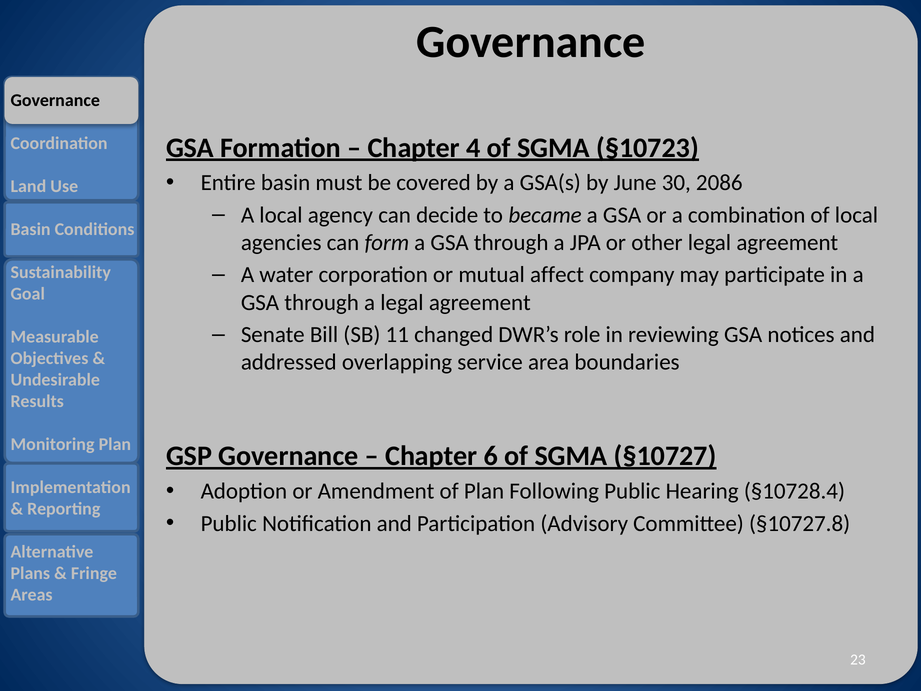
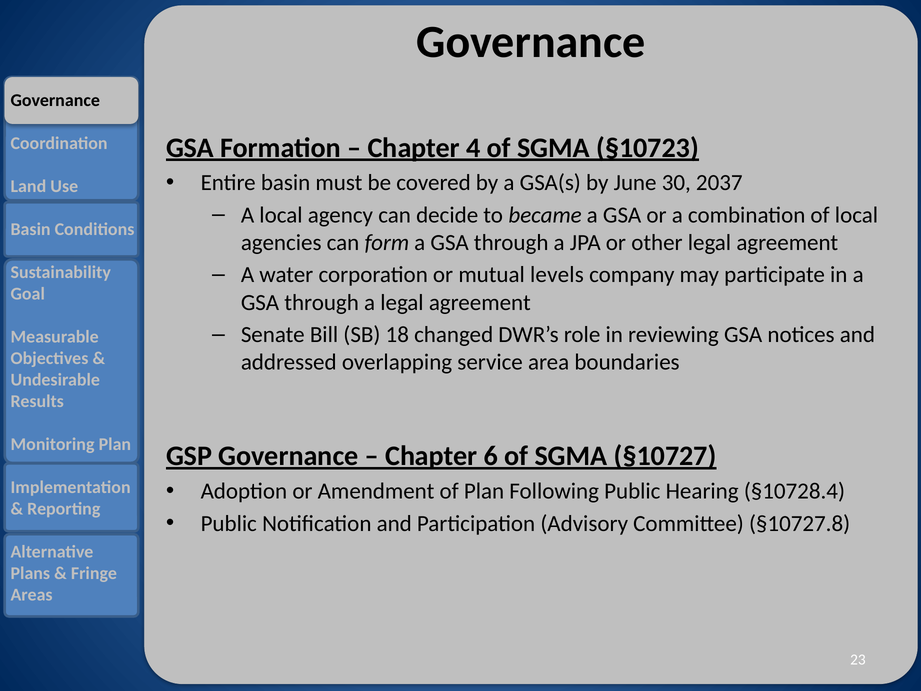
2086: 2086 -> 2037
affect: affect -> levels
11: 11 -> 18
